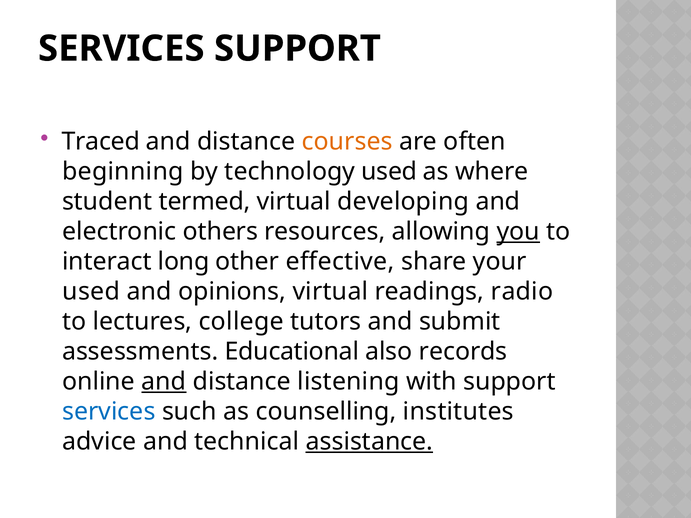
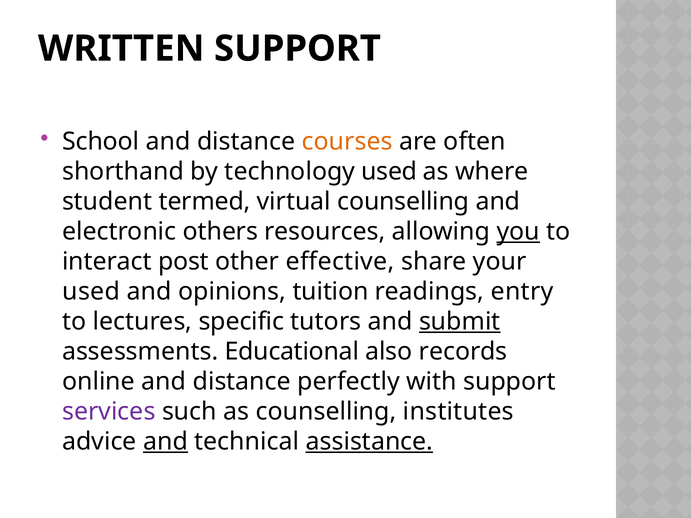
SERVICES at (121, 49): SERVICES -> WRITTEN
Traced: Traced -> School
beginning: beginning -> shorthand
virtual developing: developing -> counselling
long: long -> post
opinions virtual: virtual -> tuition
radio: radio -> entry
college: college -> specific
submit underline: none -> present
and at (164, 382) underline: present -> none
listening: listening -> perfectly
services at (109, 412) colour: blue -> purple
and at (165, 442) underline: none -> present
